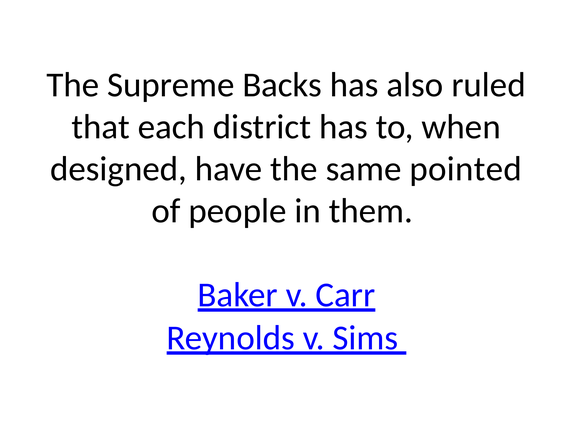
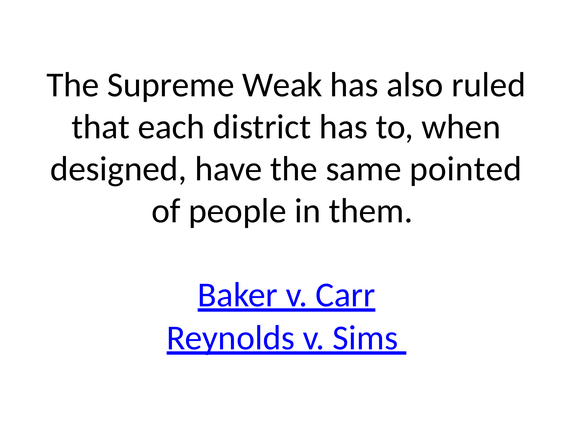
Backs: Backs -> Weak
